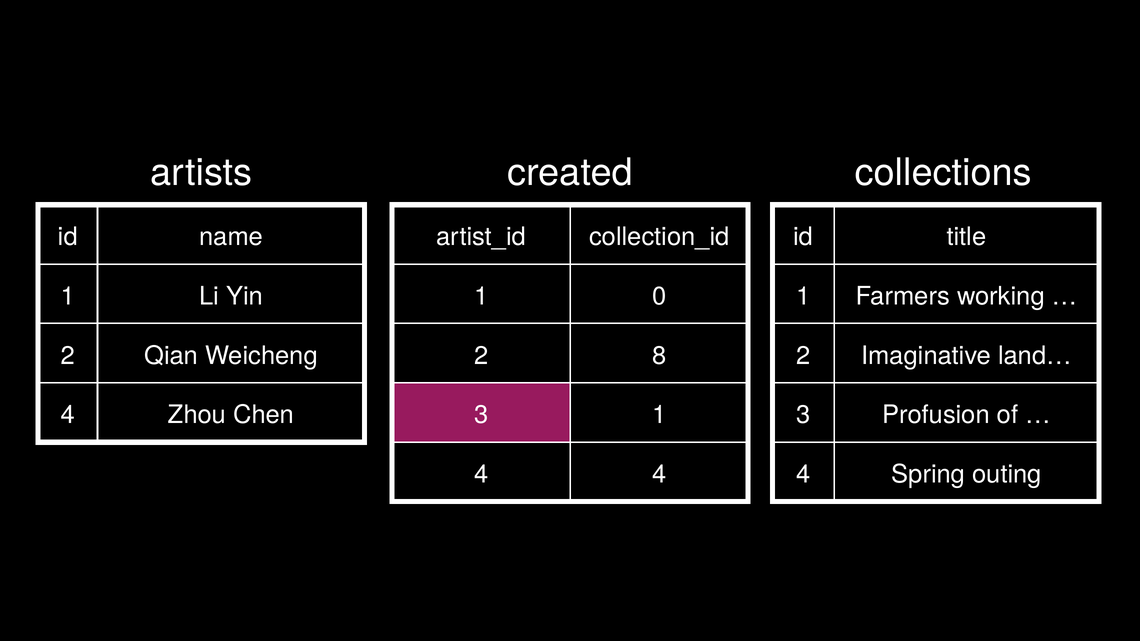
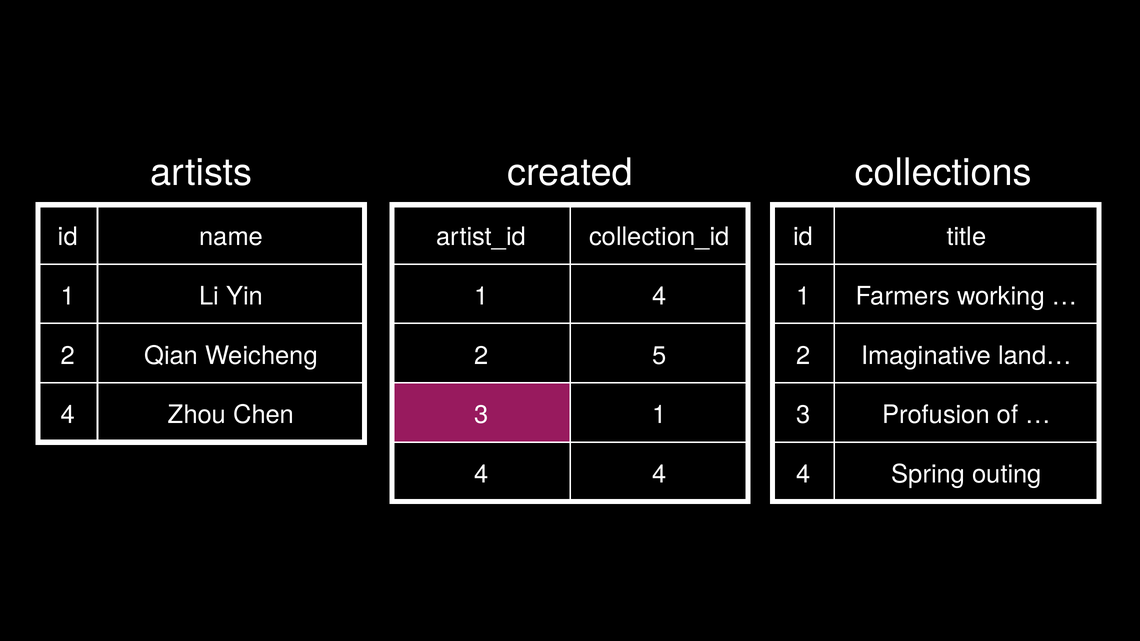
0 at (659, 296): 0 -> 4
8: 8 -> 5
